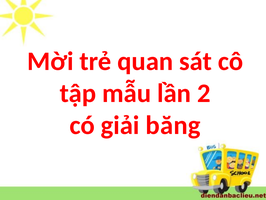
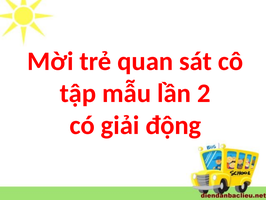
băng: băng -> động
